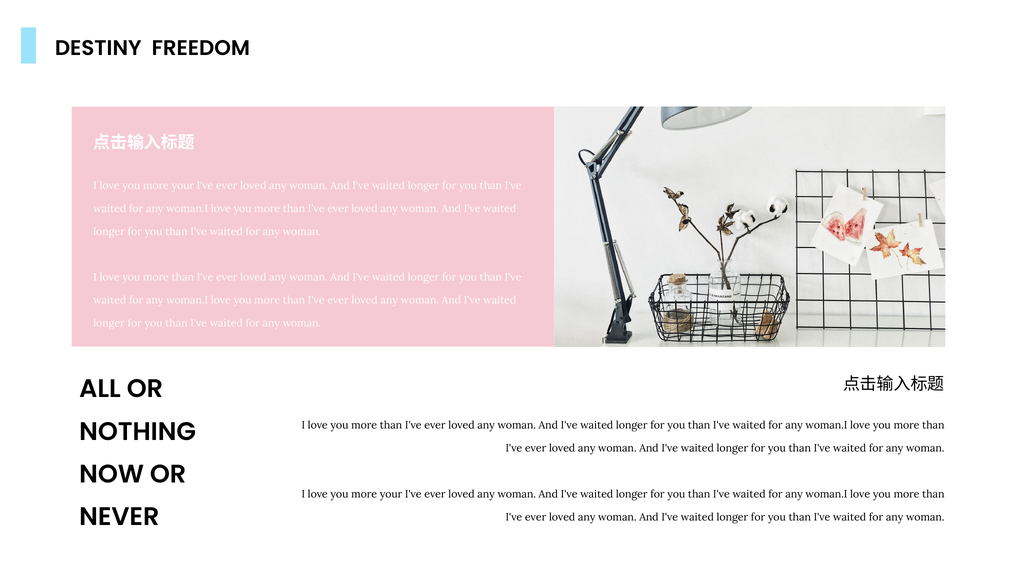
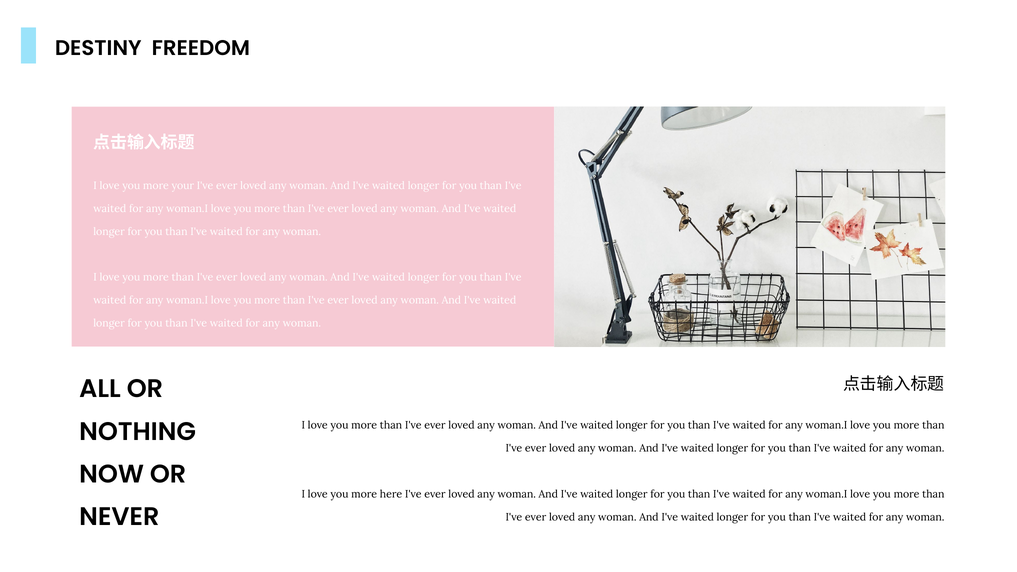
your at (391, 494): your -> here
